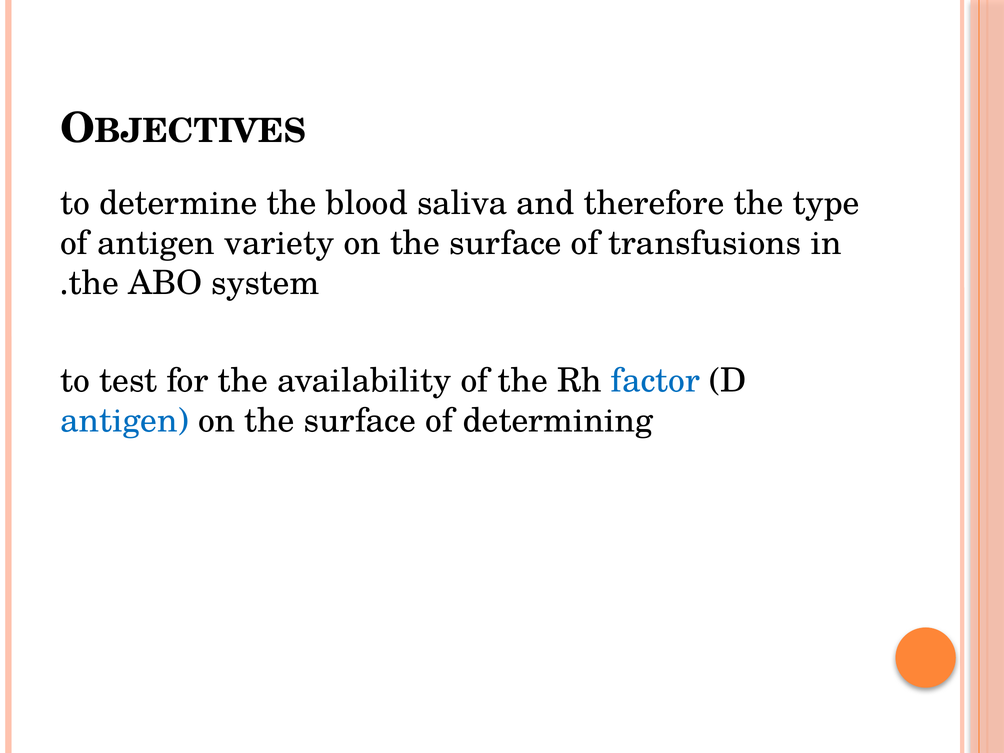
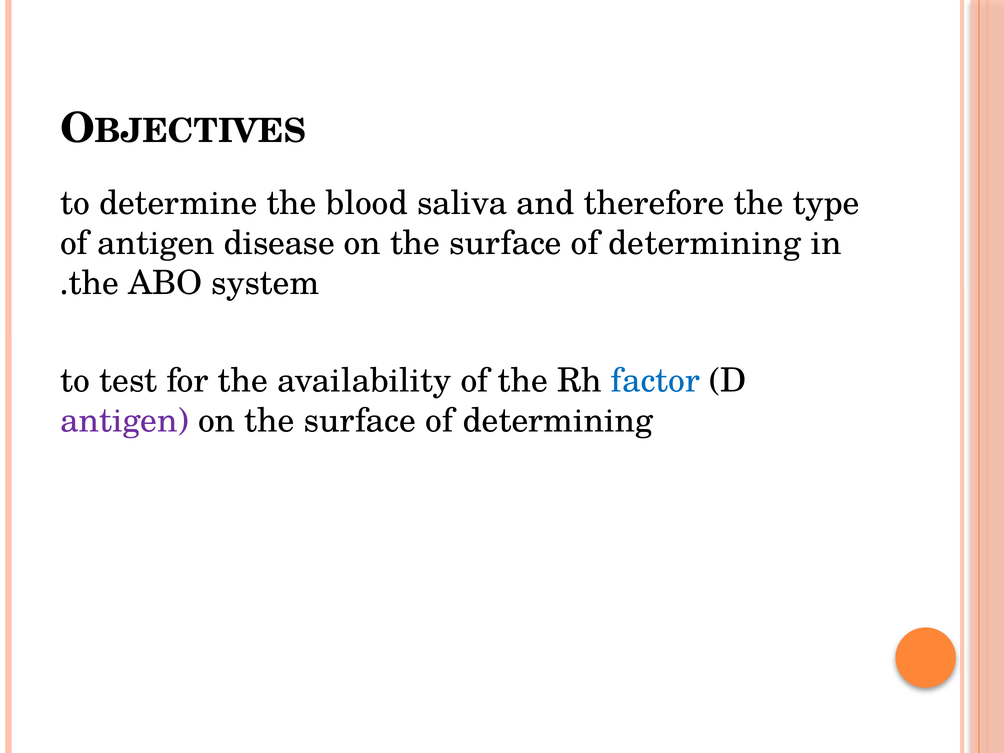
variety: variety -> disease
transfusions at (705, 243): transfusions -> determining
antigen at (124, 421) colour: blue -> purple
